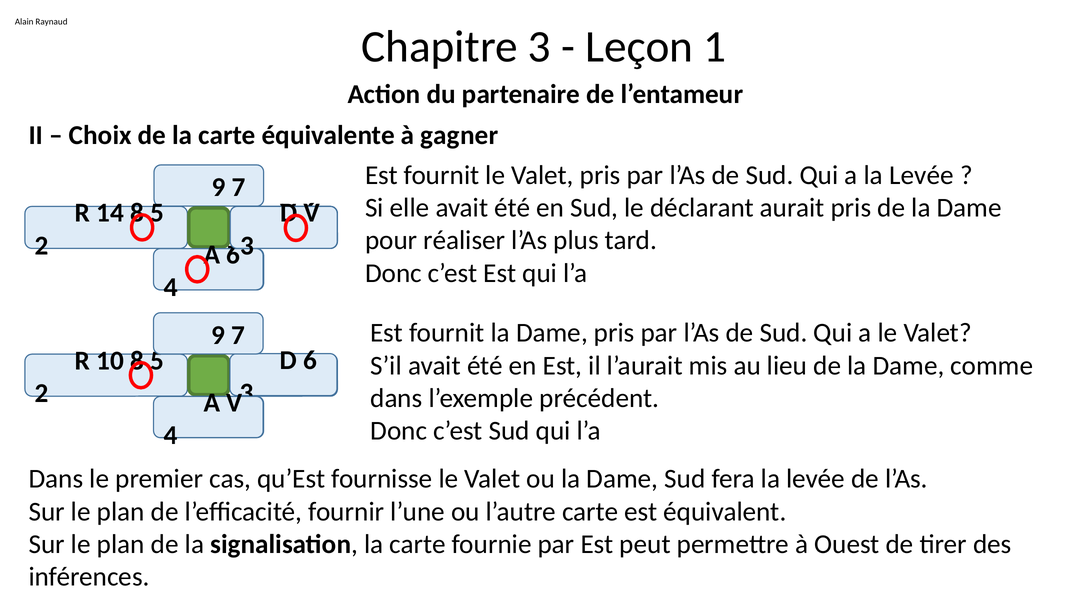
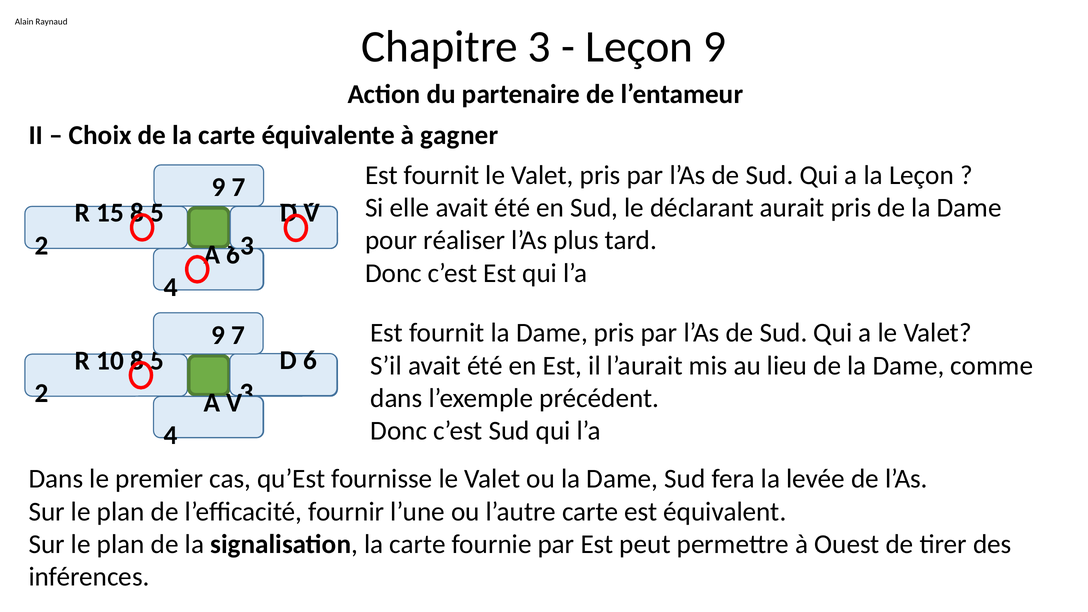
1: 1 -> 9
a la Levée: Levée -> Leçon
14: 14 -> 15
